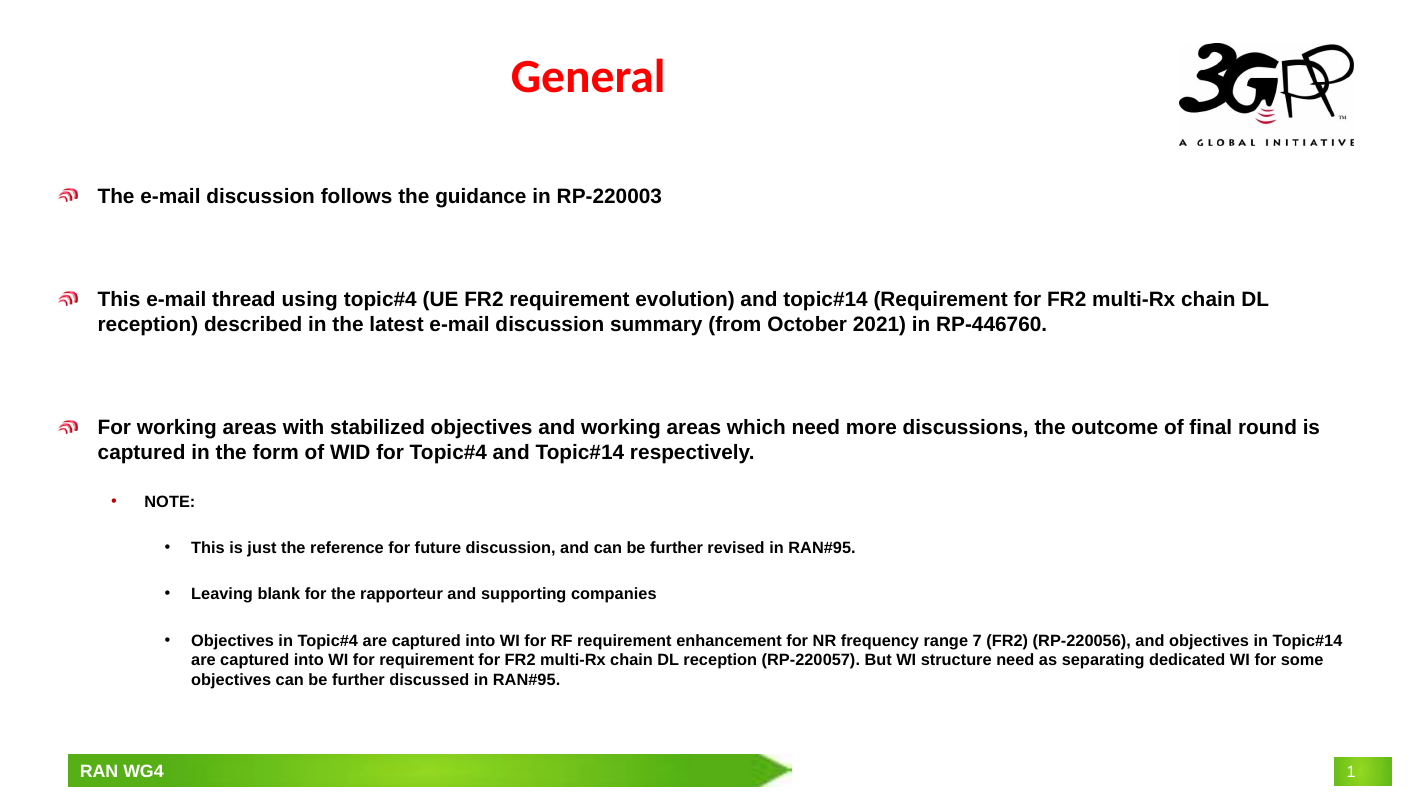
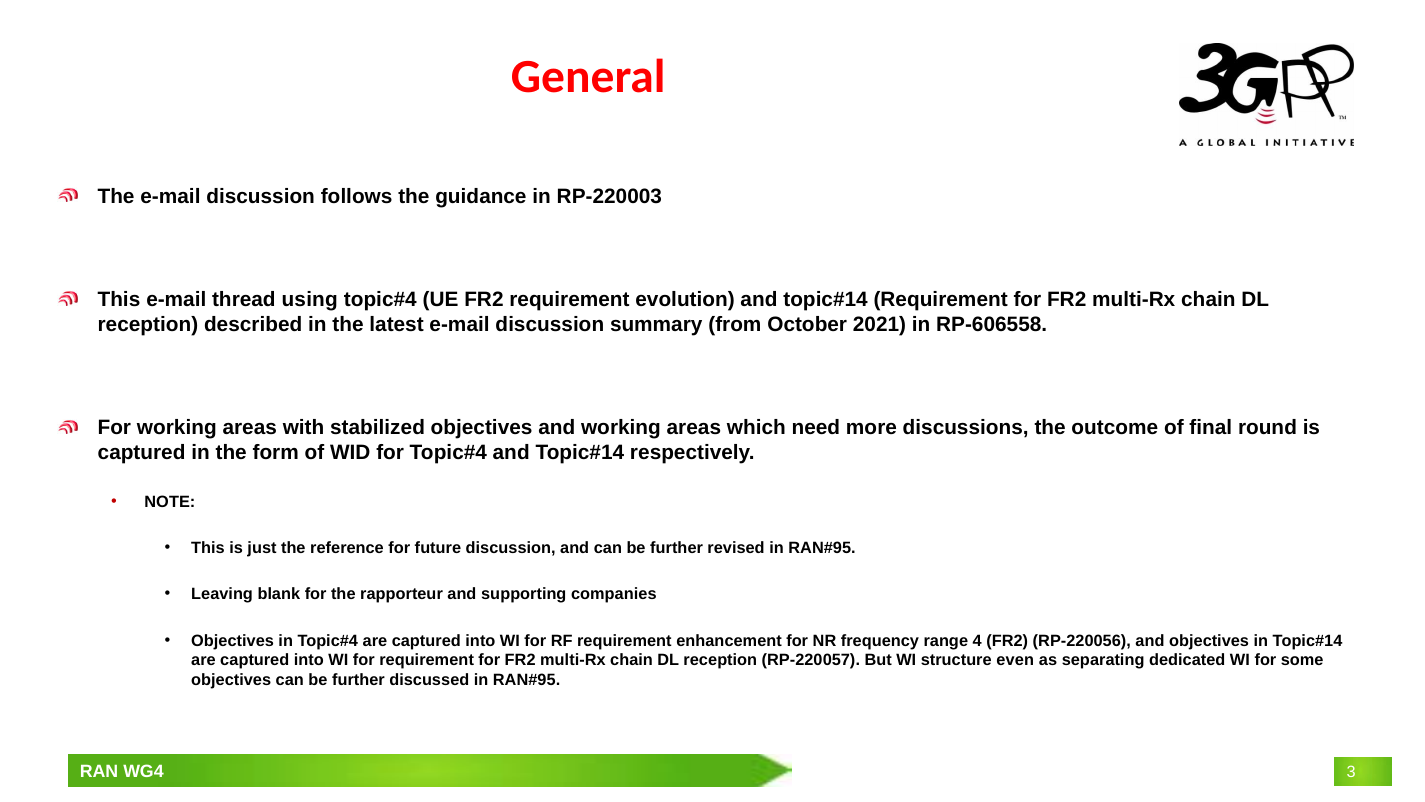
RP-446760: RP-446760 -> RP-606558
7: 7 -> 4
structure need: need -> even
1: 1 -> 3
